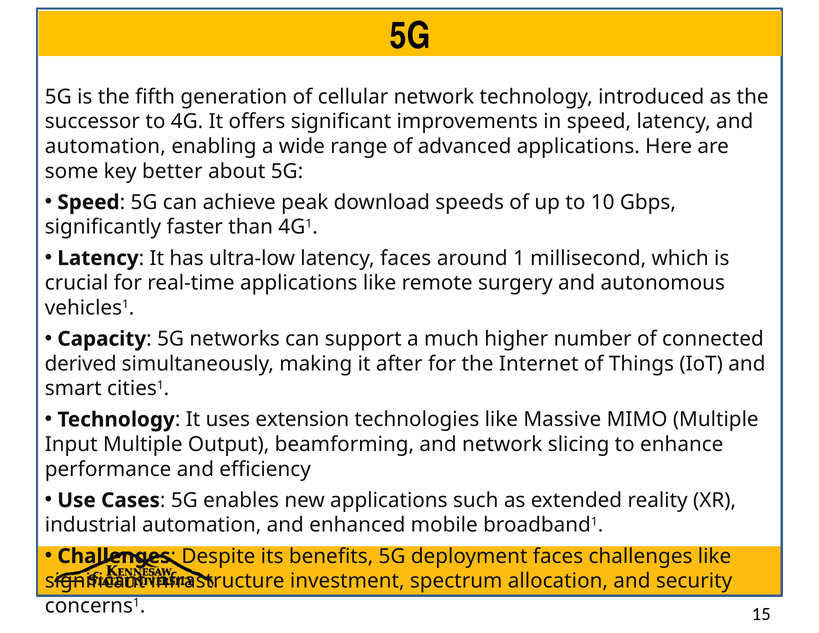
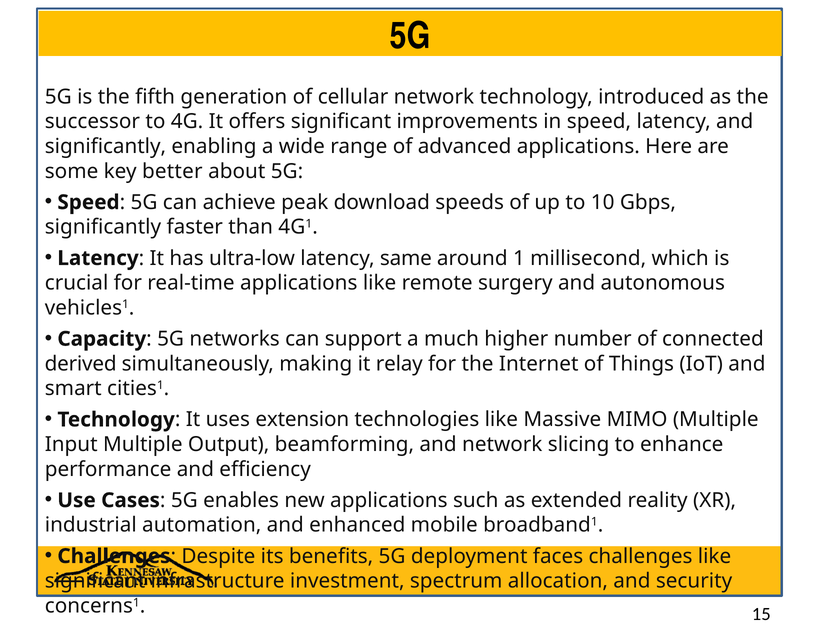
automation at (105, 146): automation -> significantly
latency faces: faces -> same
after: after -> relay
